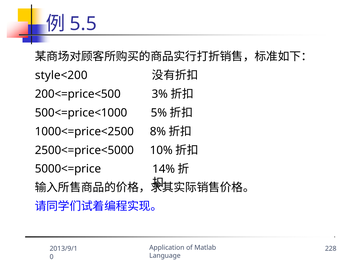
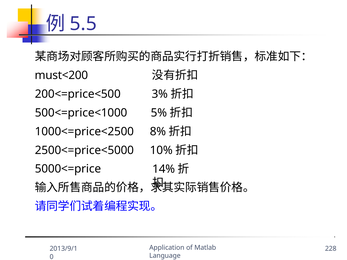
style<200: style<200 -> must<200
